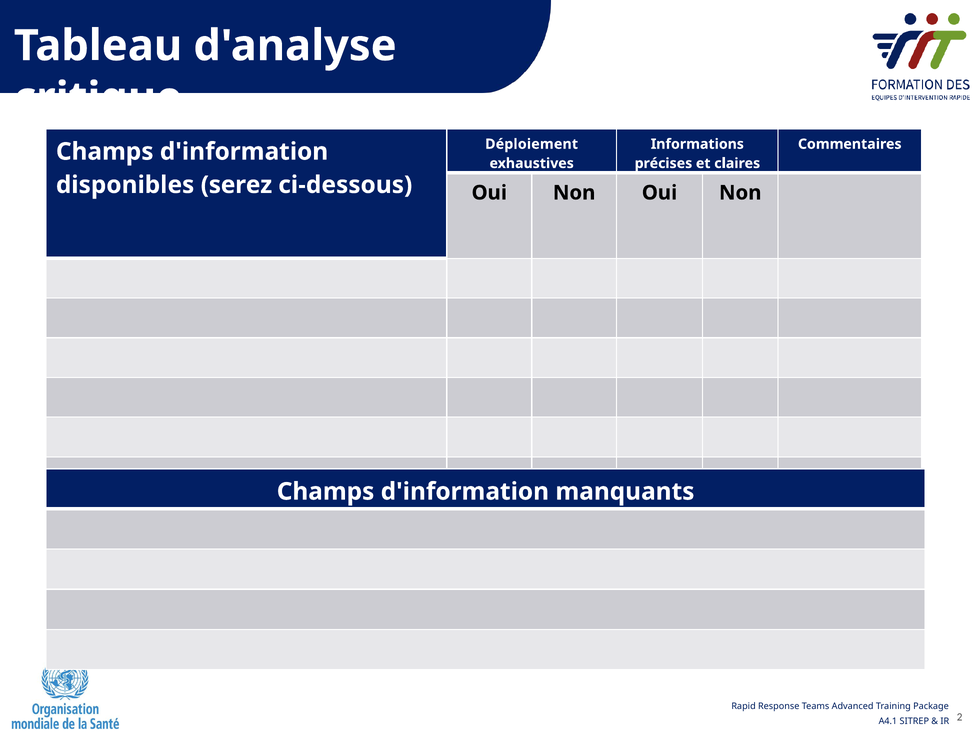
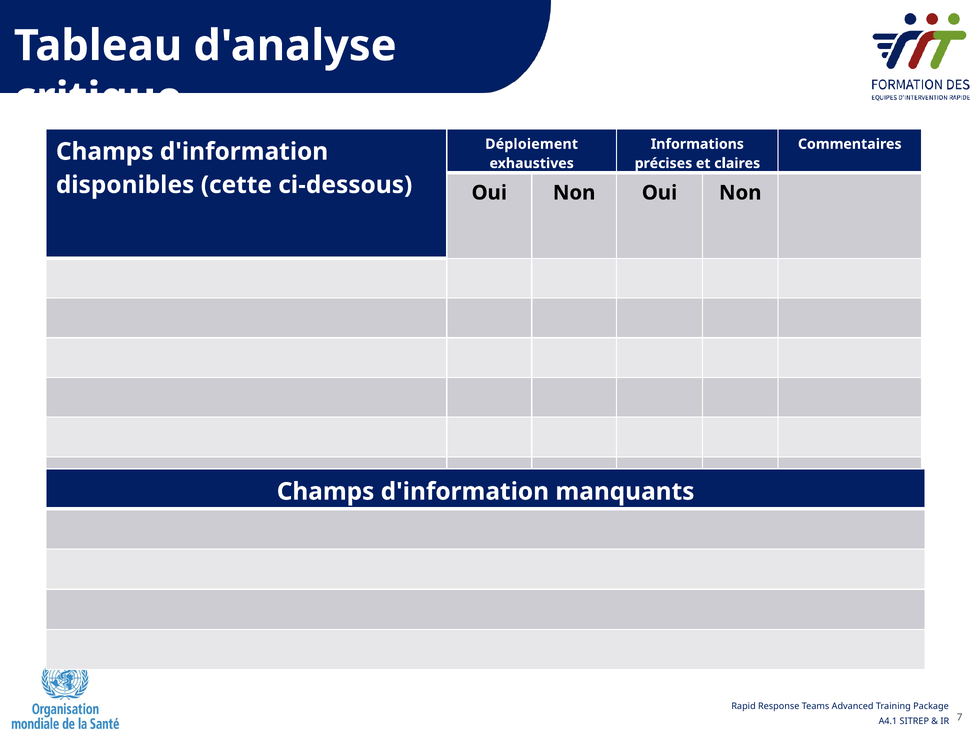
serez: serez -> cette
2: 2 -> 7
